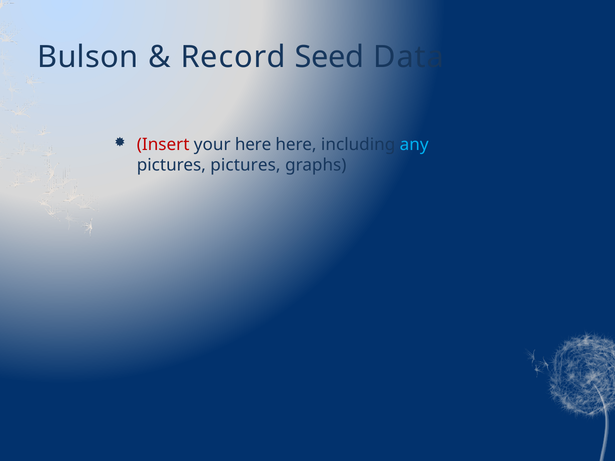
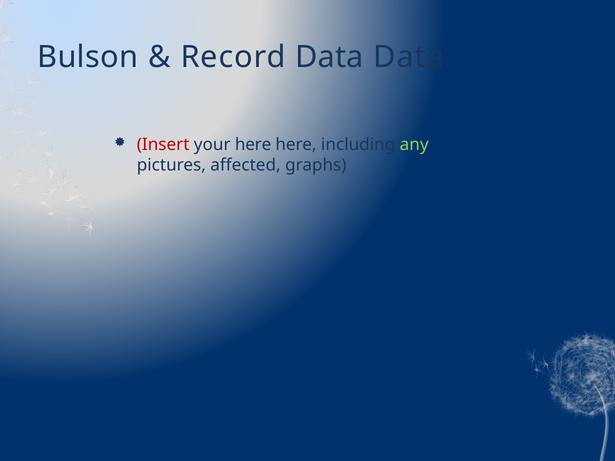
Record Seed: Seed -> Data
any colour: light blue -> light green
pictures pictures: pictures -> affected
